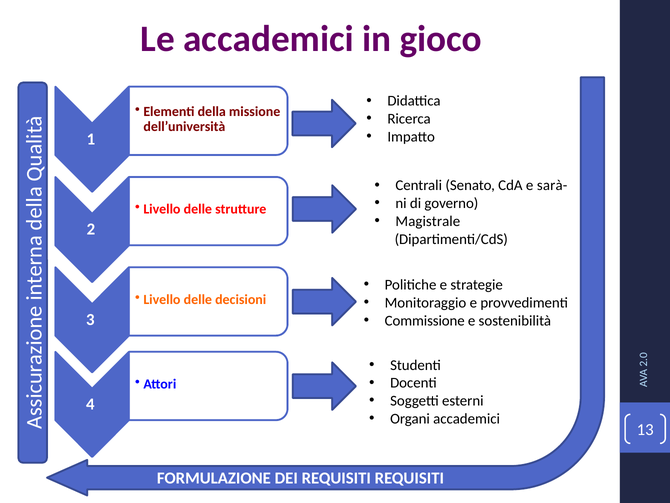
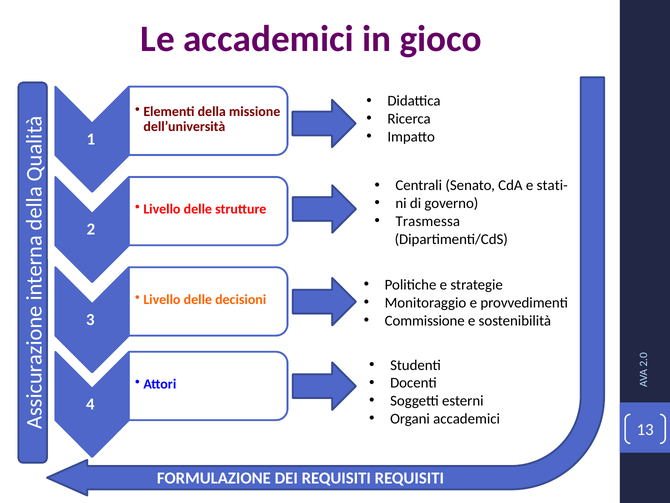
sarà-: sarà- -> stati-
Magistrale: Magistrale -> Trasmessa
